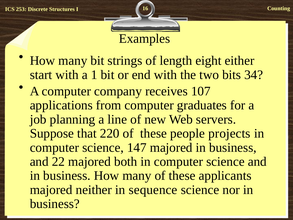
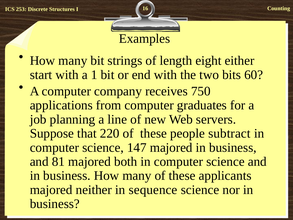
34: 34 -> 60
107: 107 -> 750
projects: projects -> subtract
22: 22 -> 81
